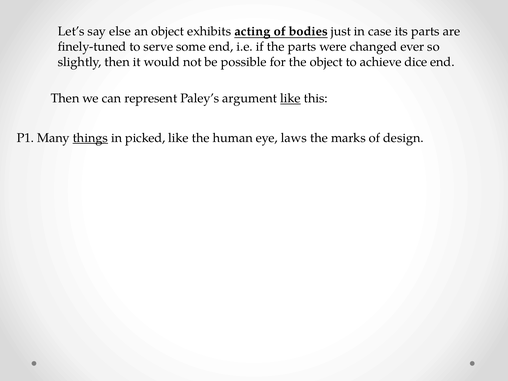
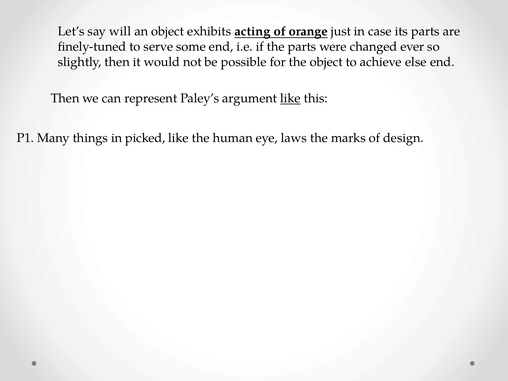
else: else -> will
bodies: bodies -> orange
dice: dice -> else
things underline: present -> none
